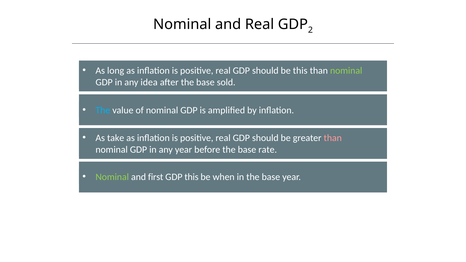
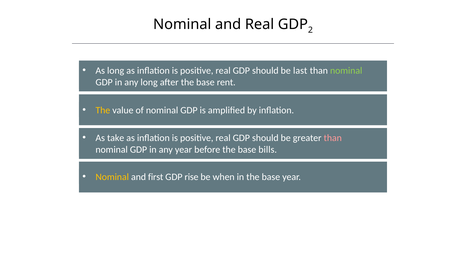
be this: this -> last
any idea: idea -> long
sold: sold -> rent
The at (103, 110) colour: light blue -> yellow
rate: rate -> bills
Nominal at (112, 177) colour: light green -> yellow
GDP this: this -> rise
